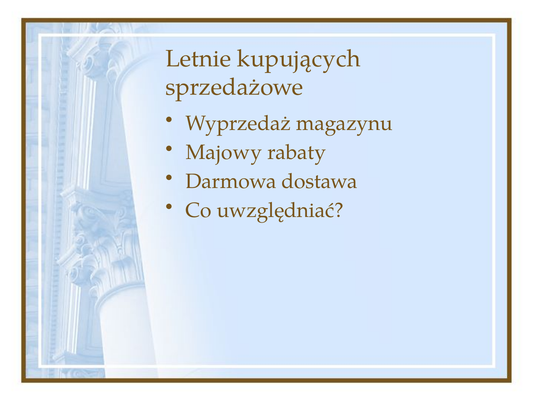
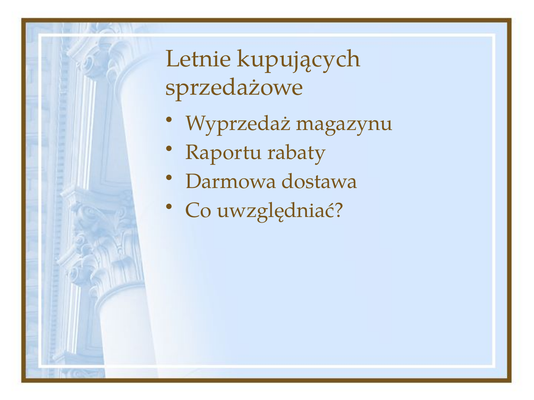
Majowy: Majowy -> Raportu
